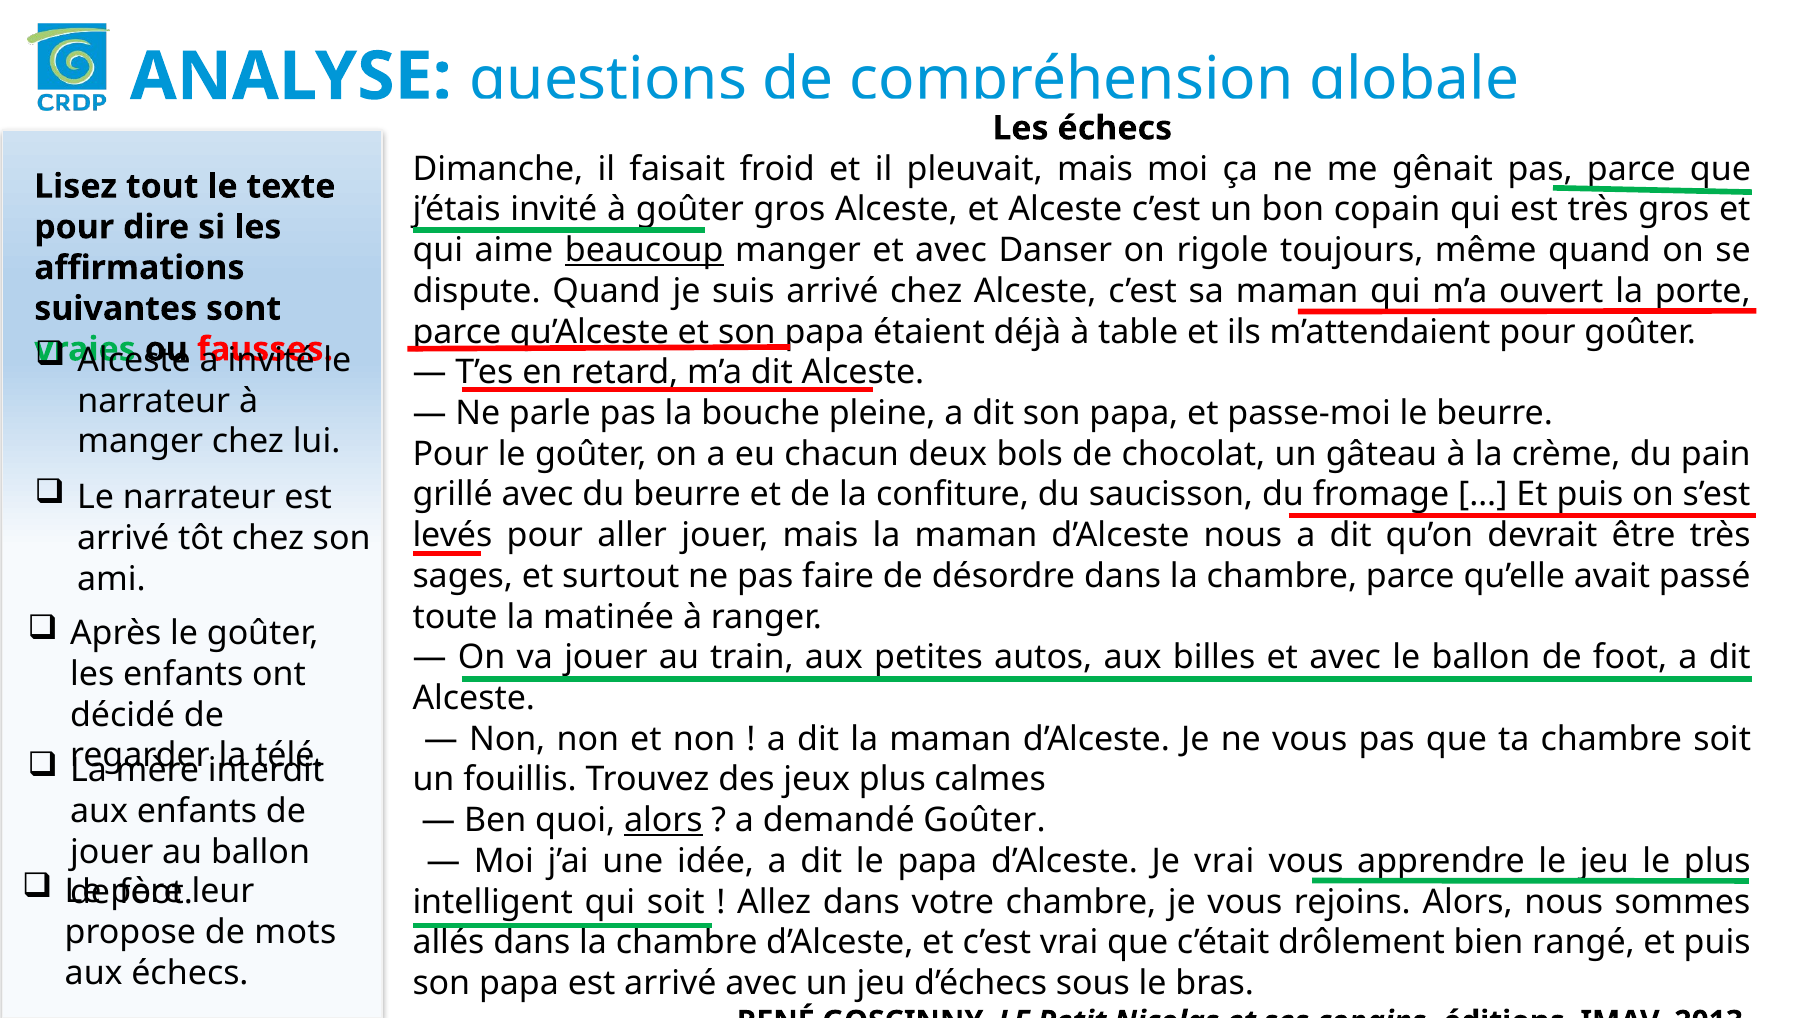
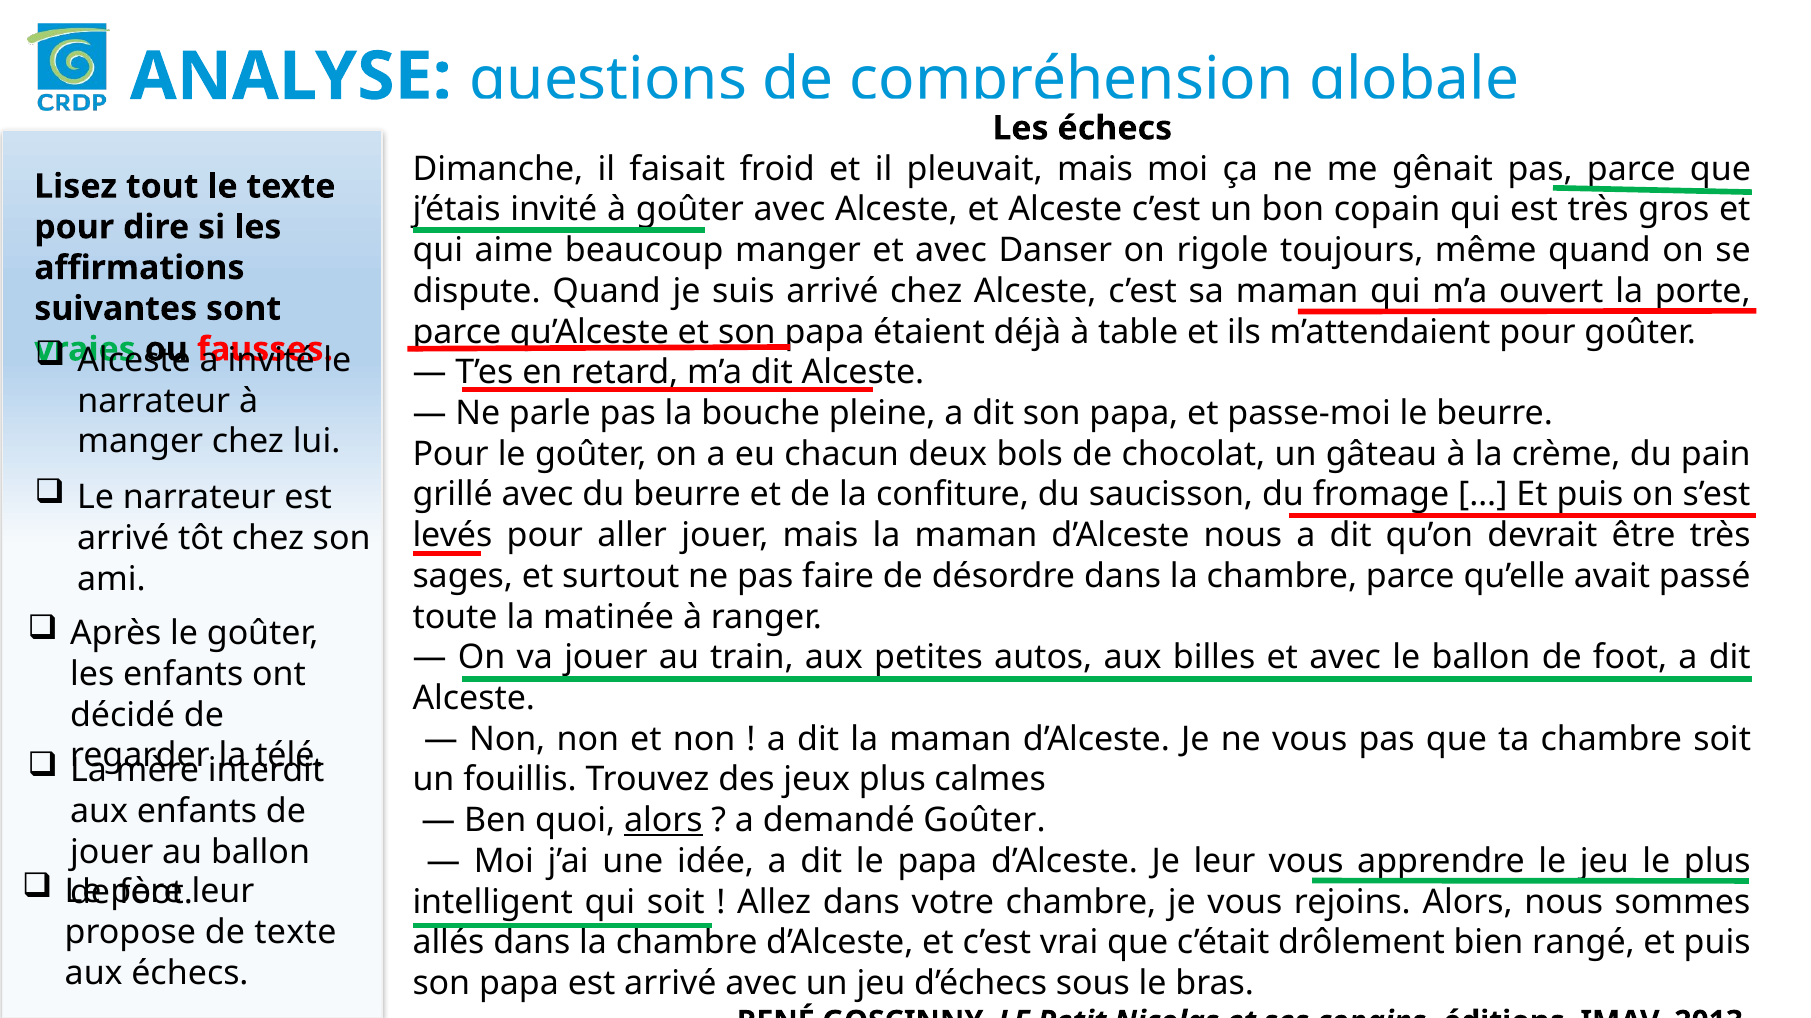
gros at (789, 210): gros -> avec
beaucoup underline: present -> none
Je vrai: vrai -> leur
de mots: mots -> texte
